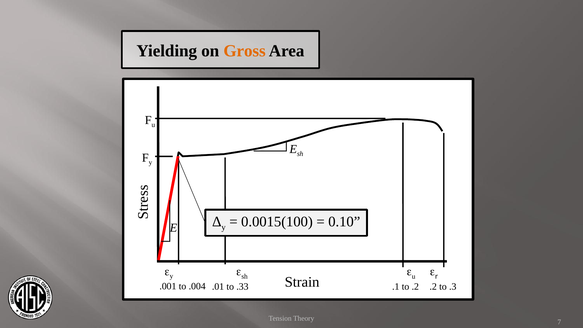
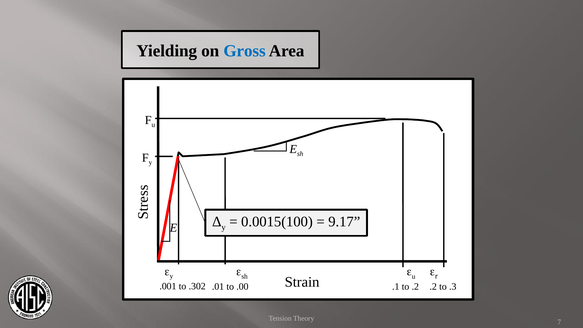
Gross colour: orange -> blue
0.10: 0.10 -> 9.17
.004: .004 -> .302
.33: .33 -> .00
